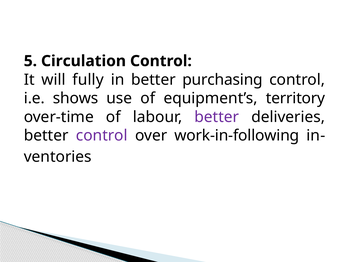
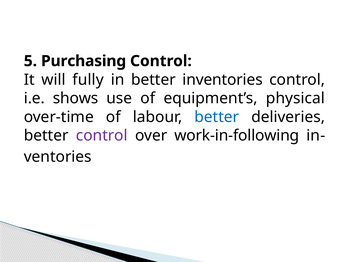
Circulation: Circulation -> Purchasing
purchasing: purchasing -> inventories
territory: territory -> physical
better at (217, 117) colour: purple -> blue
